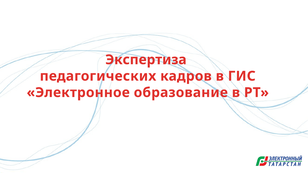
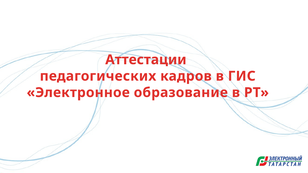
Экспертиза: Экспертиза -> Аттестации
